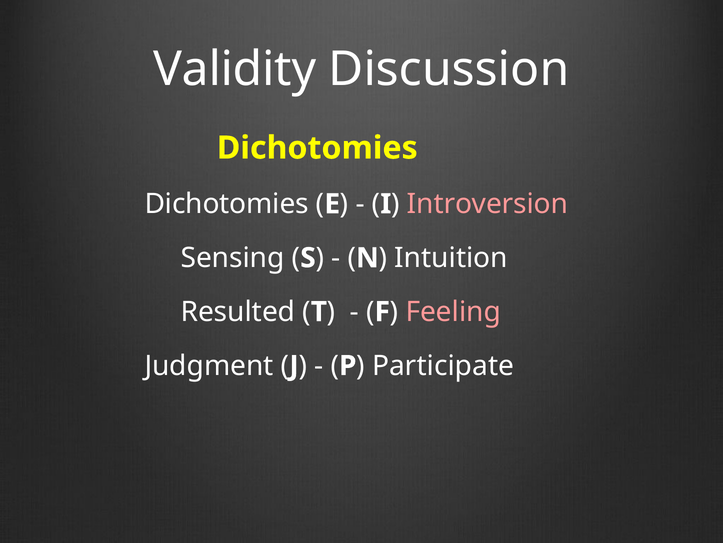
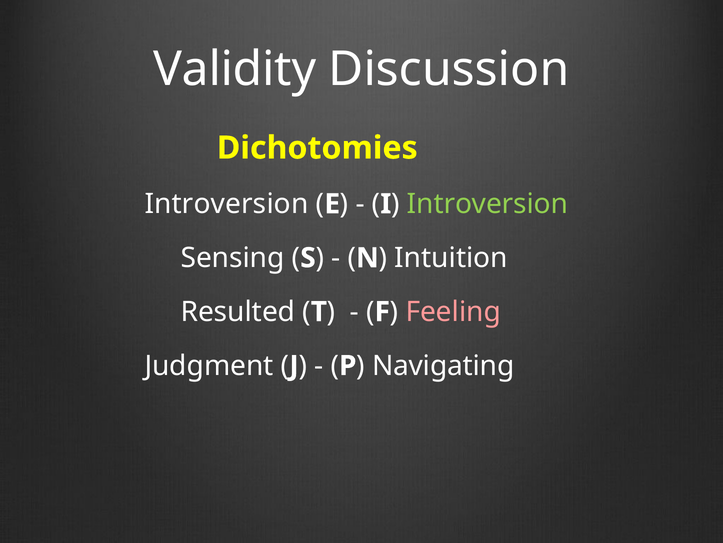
Dichotomies at (227, 204): Dichotomies -> Introversion
Introversion at (487, 204) colour: pink -> light green
Participate: Participate -> Navigating
